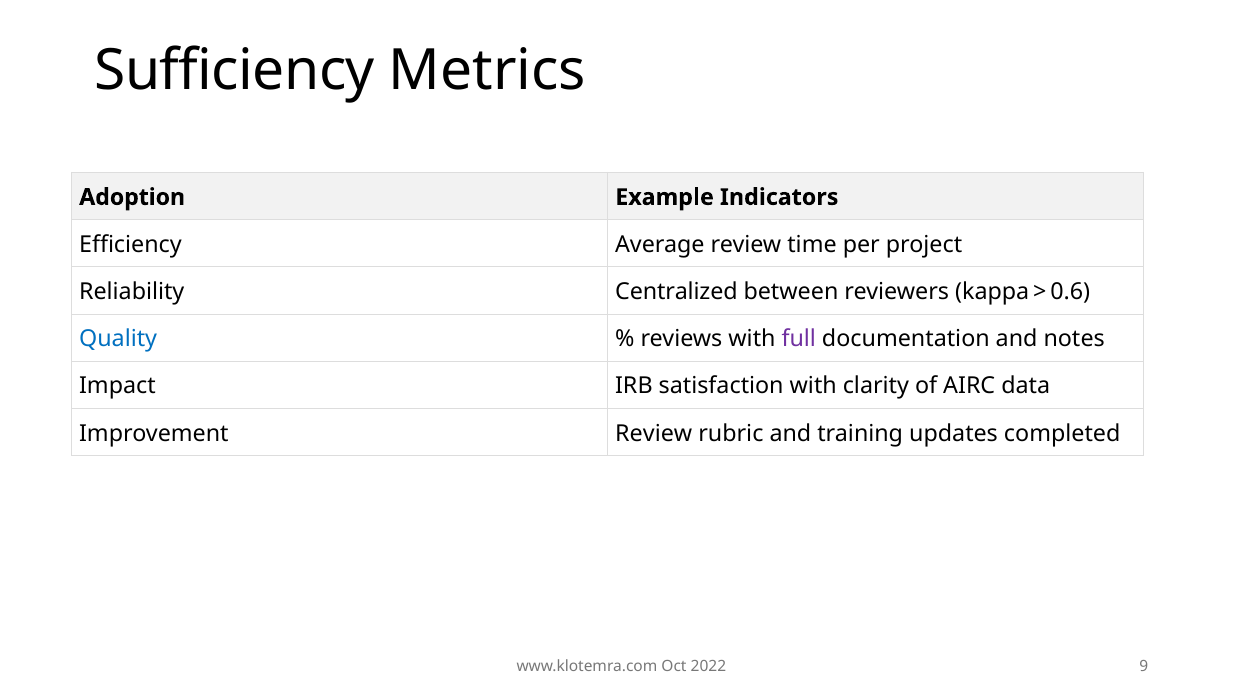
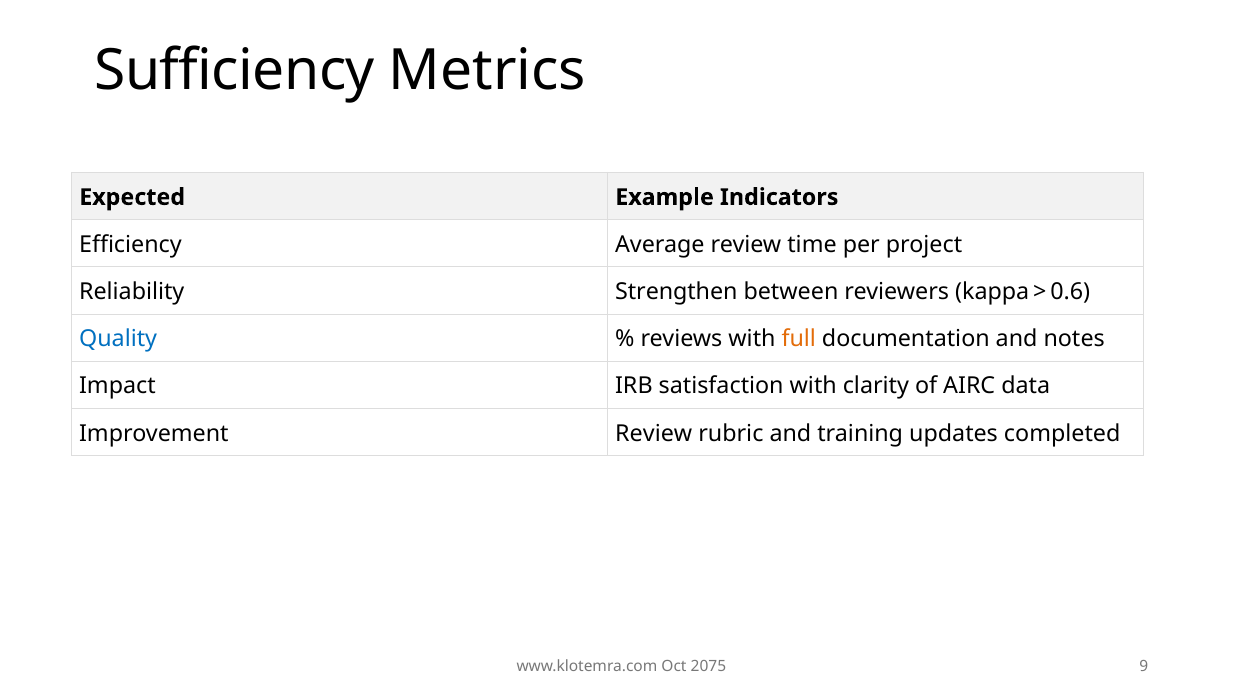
Adoption: Adoption -> Expected
Centralized: Centralized -> Strengthen
full colour: purple -> orange
2022: 2022 -> 2075
